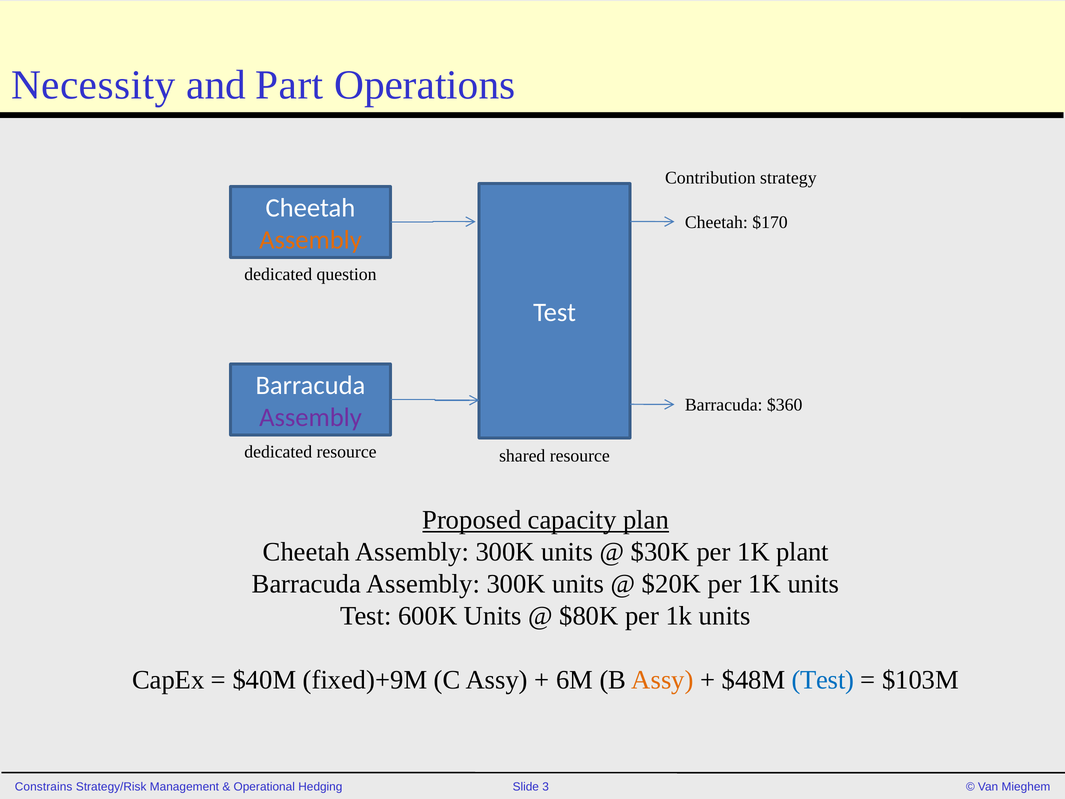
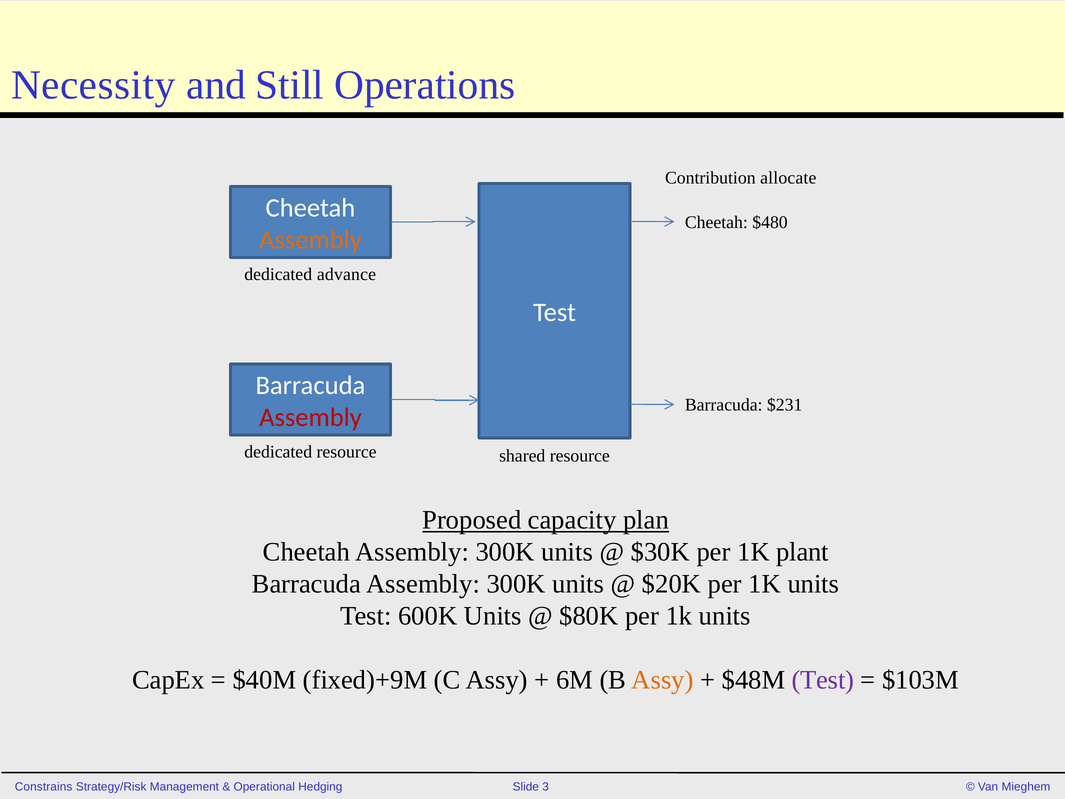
Part: Part -> Still
strategy: strategy -> allocate
$170: $170 -> $480
question: question -> advance
$360: $360 -> $231
Assembly at (310, 417) colour: purple -> red
Test at (823, 680) colour: blue -> purple
